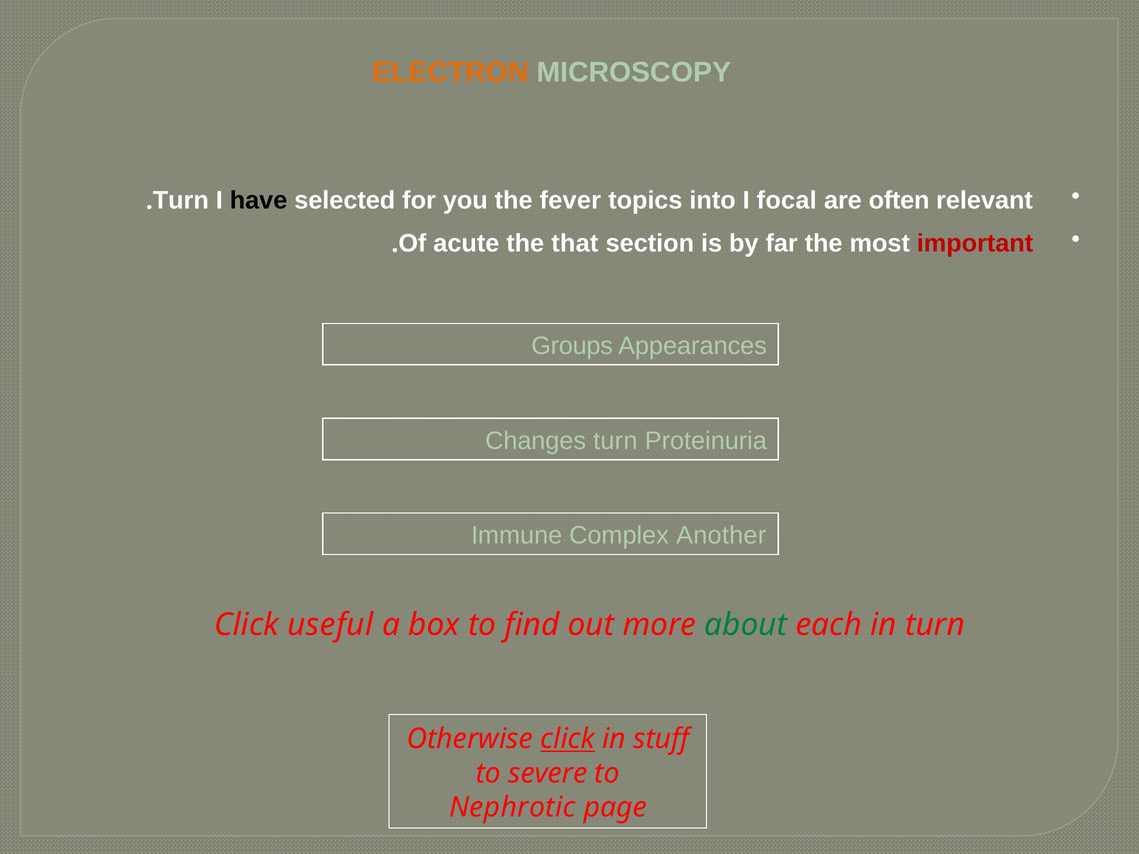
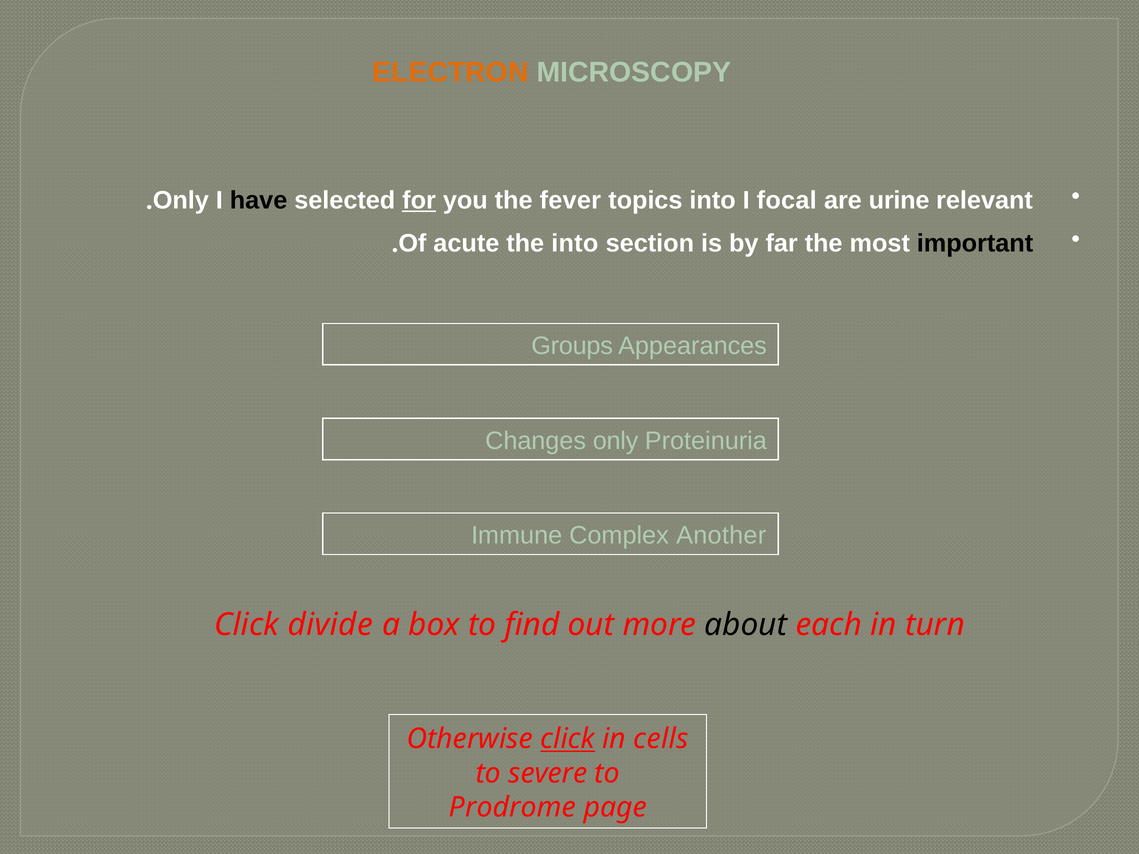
Turn at (181, 201): Turn -> Only
for underline: none -> present
often: often -> urine
the that: that -> into
important colour: red -> black
Changes turn: turn -> only
useful: useful -> divide
about colour: green -> black
stuff: stuff -> cells
Nephrotic: Nephrotic -> Prodrome
